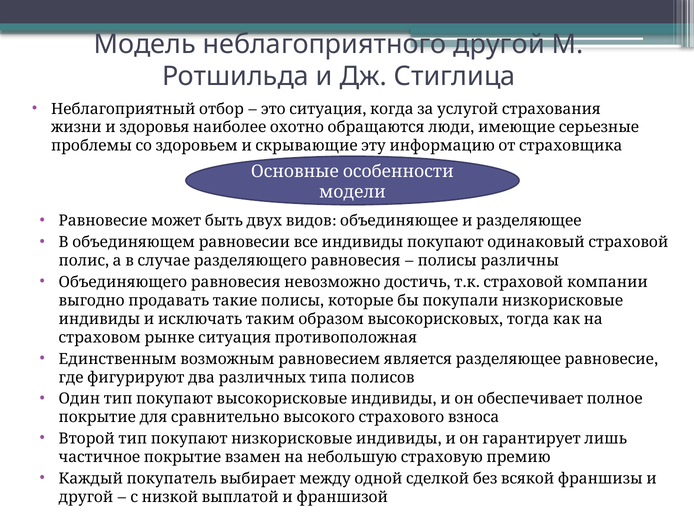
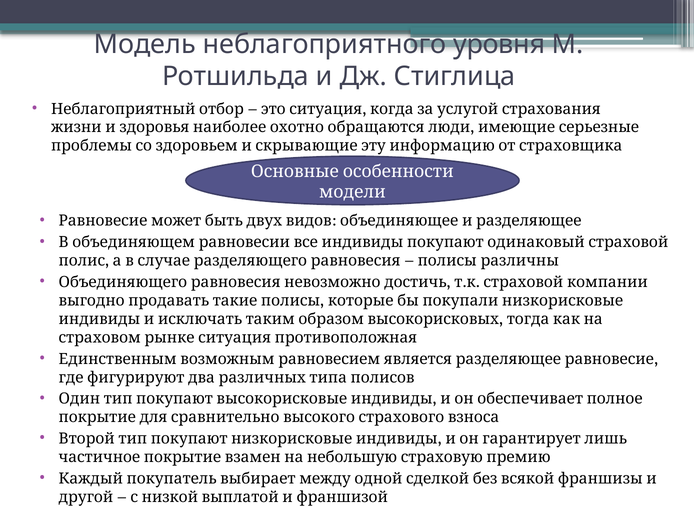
неблагоприятного другой: другой -> уровня
